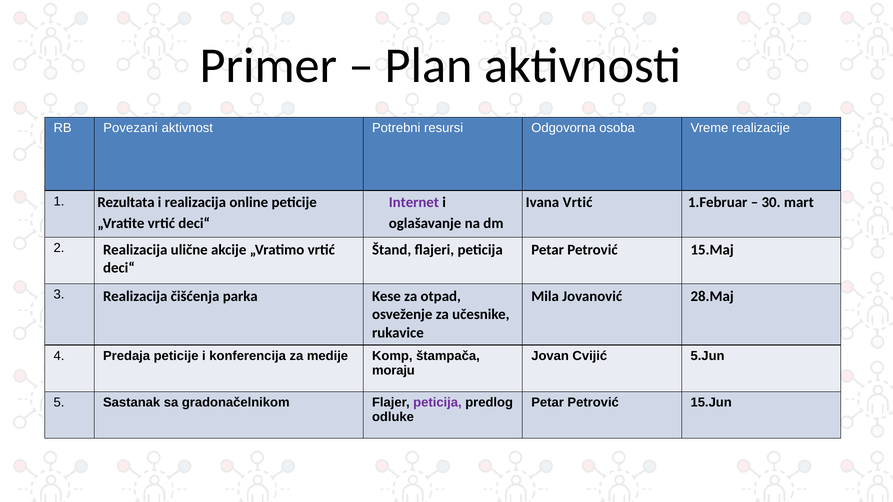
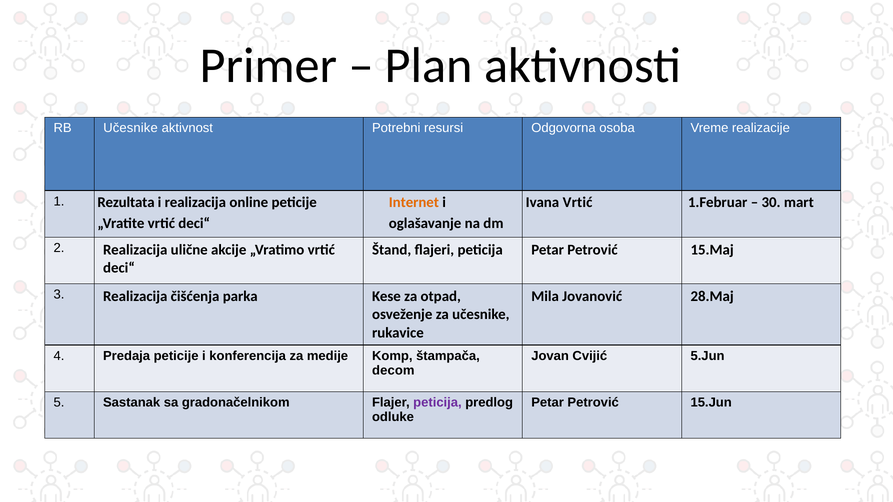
RB Povezani: Povezani -> Učesnike
Internet colour: purple -> orange
moraju: moraju -> decom
